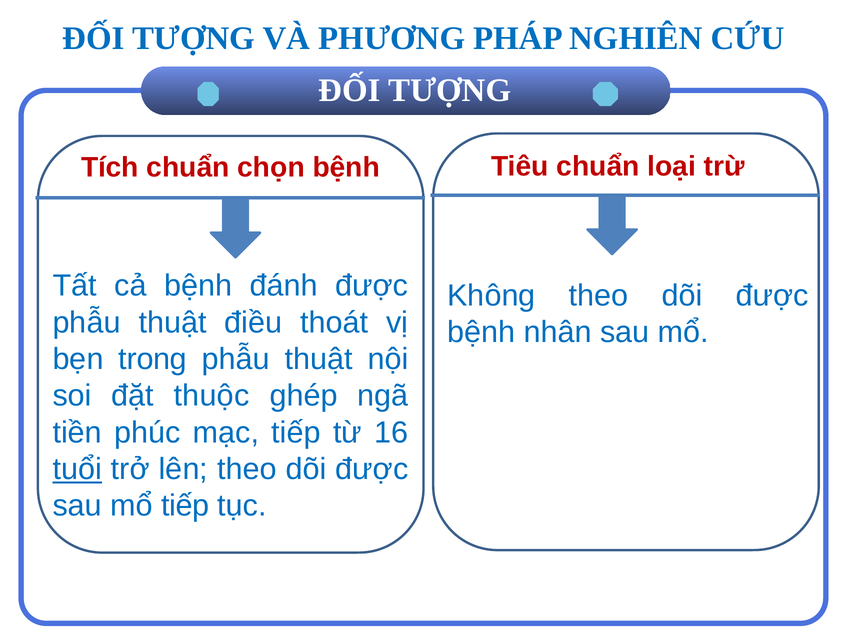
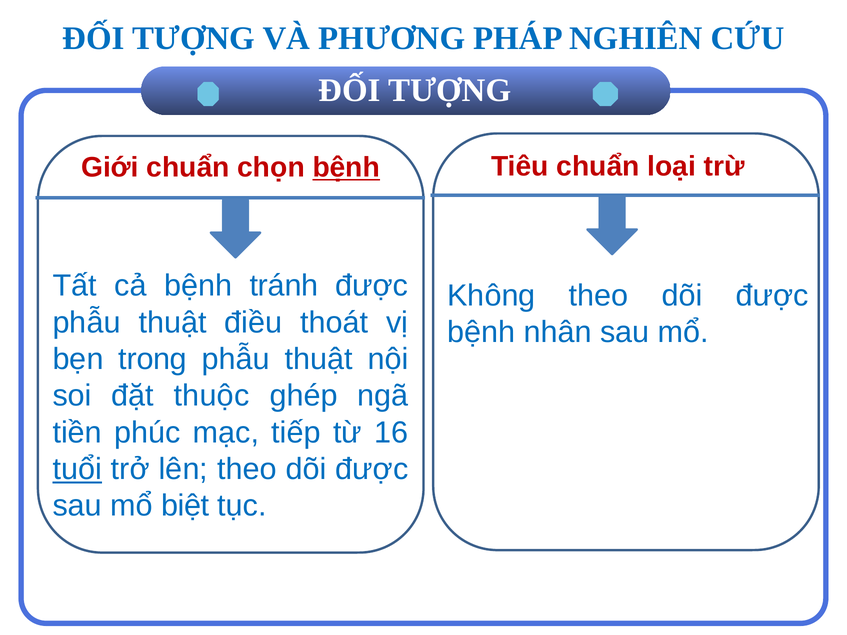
Tích: Tích -> Giới
bệnh at (346, 168) underline: none -> present
đánh: đánh -> tránh
mổ tiếp: tiếp -> biệt
